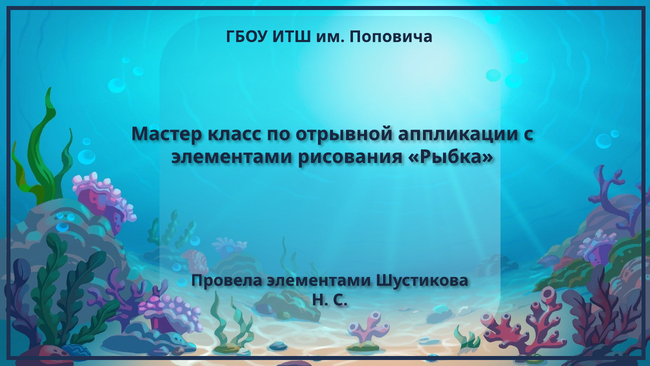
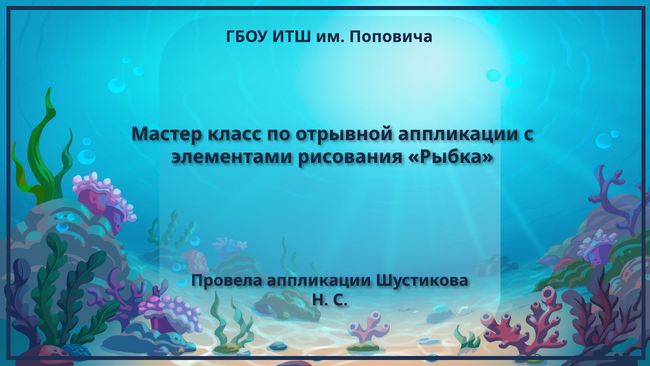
Провела элементами: элементами -> аппликации
